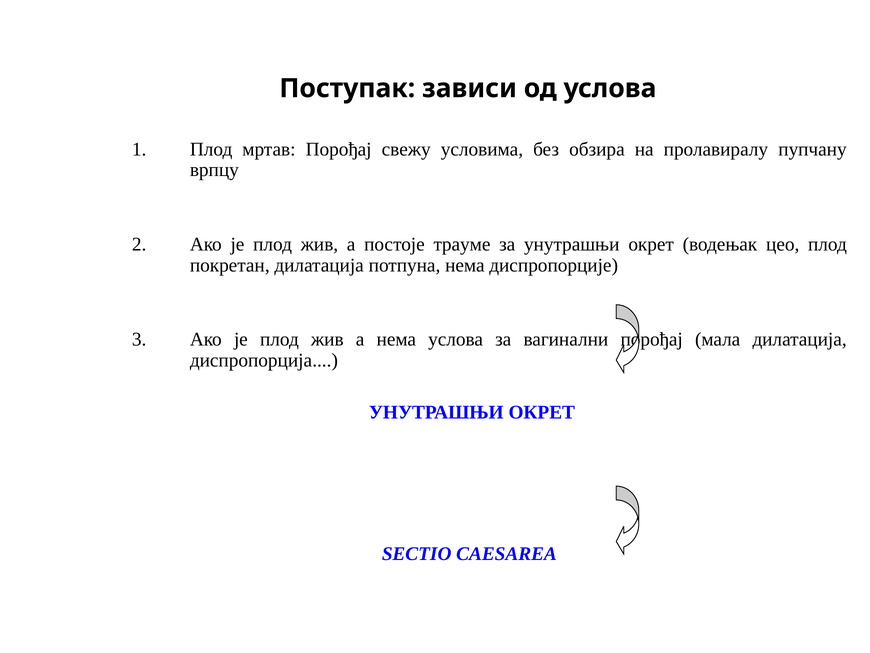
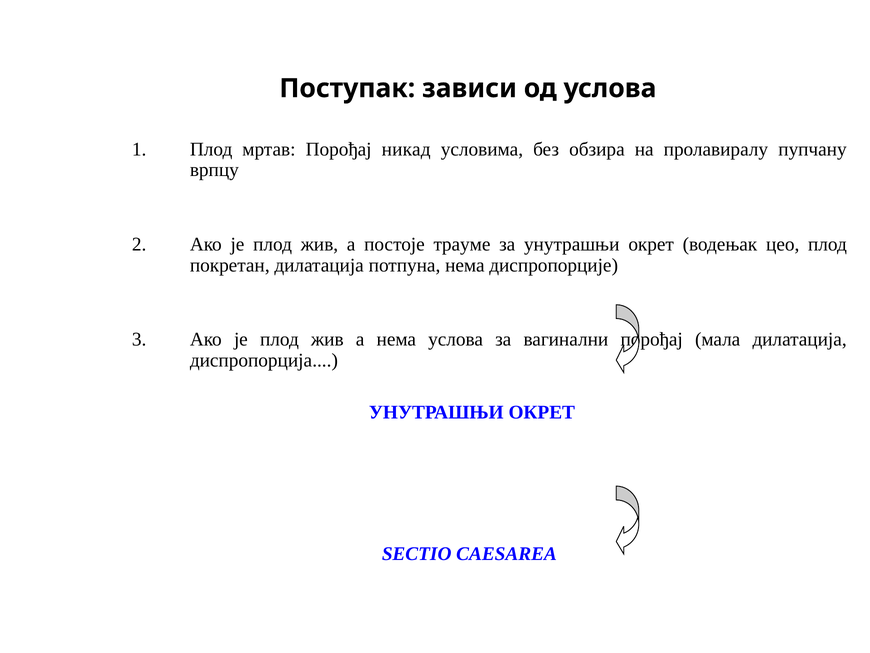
свежу: свежу -> никад
